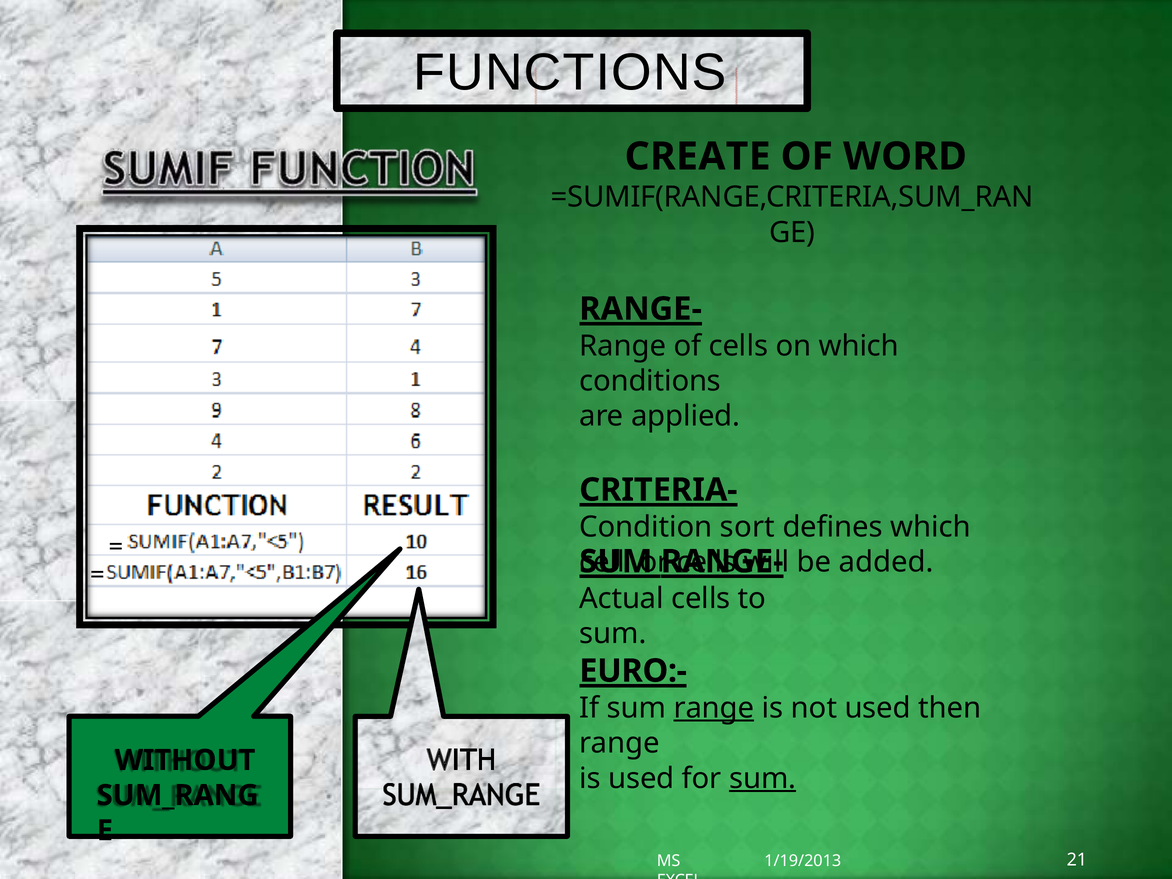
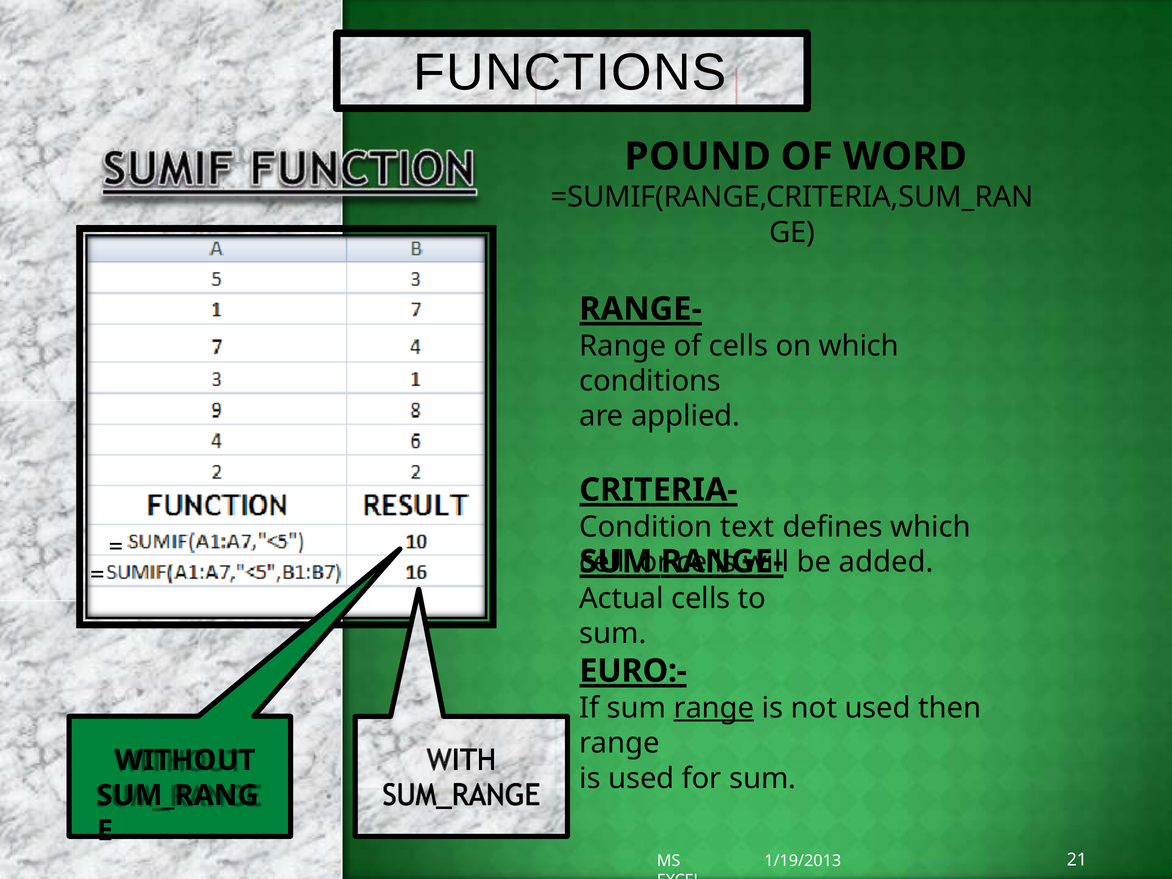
CREATE: CREATE -> POUND
sort: sort -> text
sum at (763, 778) underline: present -> none
